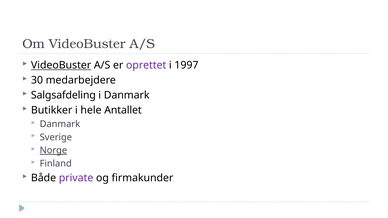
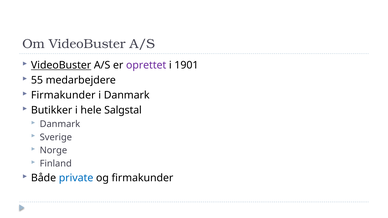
1997: 1997 -> 1901
30: 30 -> 55
Salgsafdeling at (63, 95): Salgsafdeling -> Firmakunder
Antallet: Antallet -> Salgstal
Norge underline: present -> none
private colour: purple -> blue
